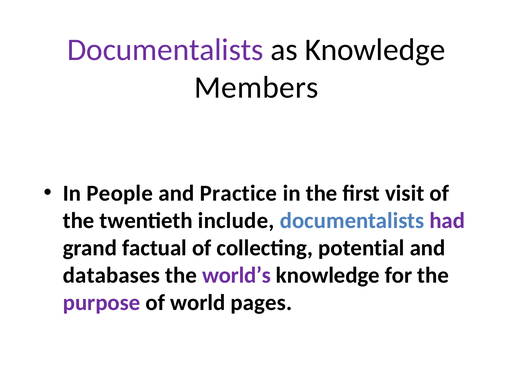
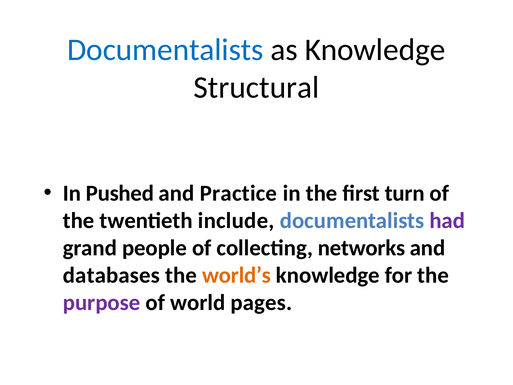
Documentalists at (165, 50) colour: purple -> blue
Members: Members -> Structural
People: People -> Pushed
visit: visit -> turn
factual: factual -> people
potential: potential -> networks
world’s colour: purple -> orange
